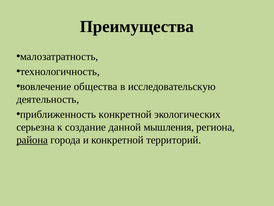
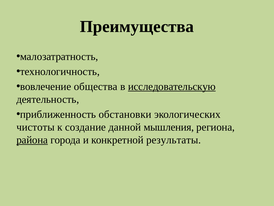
исследовательскую underline: none -> present
приближенность конкретной: конкретной -> обстановки
серьезна: серьезна -> чистоты
территорий: территорий -> результаты
